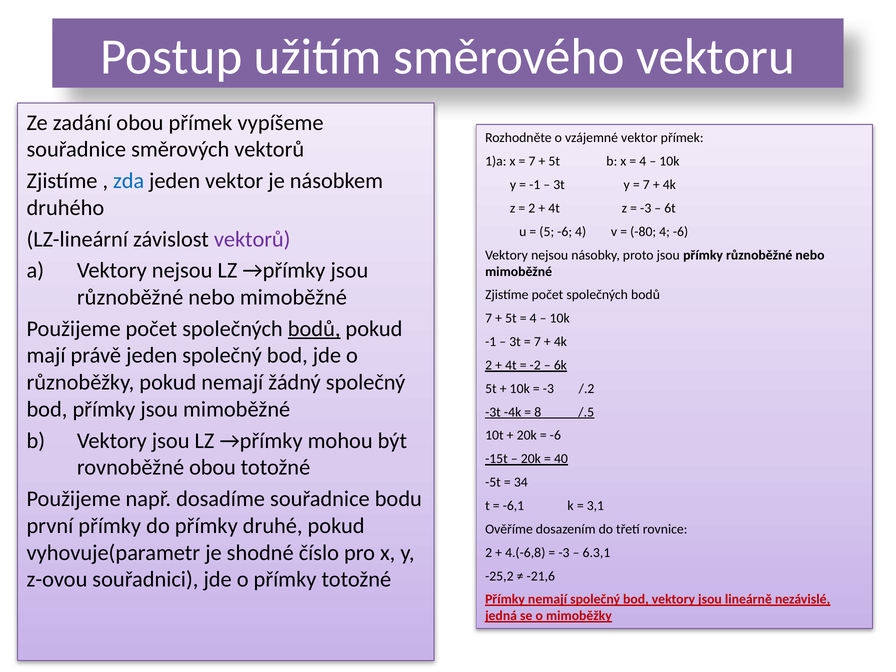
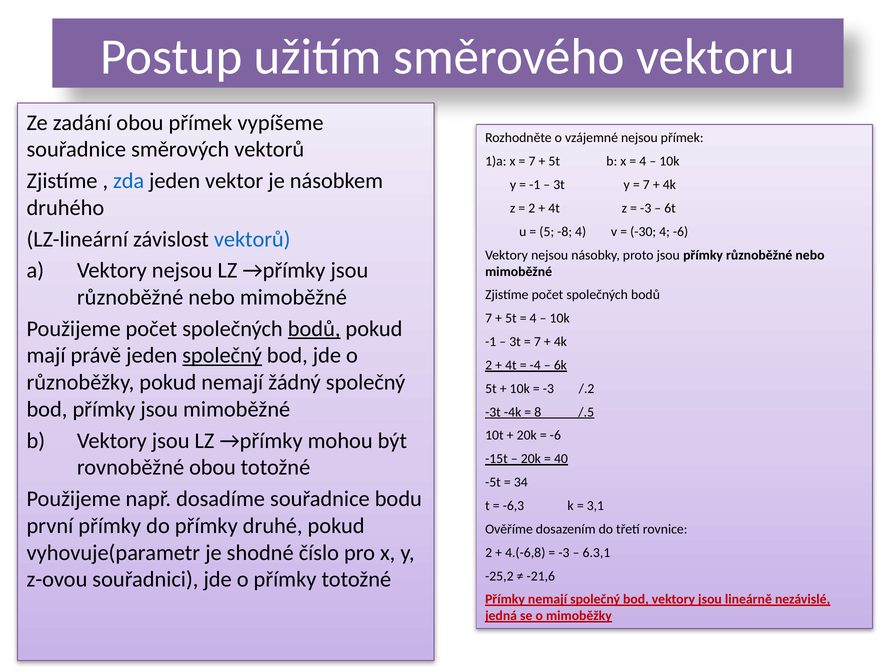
vzájemné vektor: vektor -> nejsou
5 -6: -6 -> -8
-80: -80 -> -30
vektorů at (252, 239) colour: purple -> blue
společný at (222, 356) underline: none -> present
-2: -2 -> -4
-6,1: -6,1 -> -6,3
